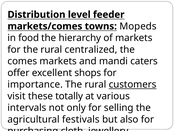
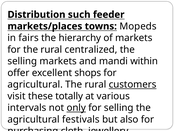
level: level -> such
markets/comes: markets/comes -> markets/places
food: food -> fairs
comes at (22, 61): comes -> selling
caters: caters -> within
importance at (35, 84): importance -> agricultural
only underline: none -> present
